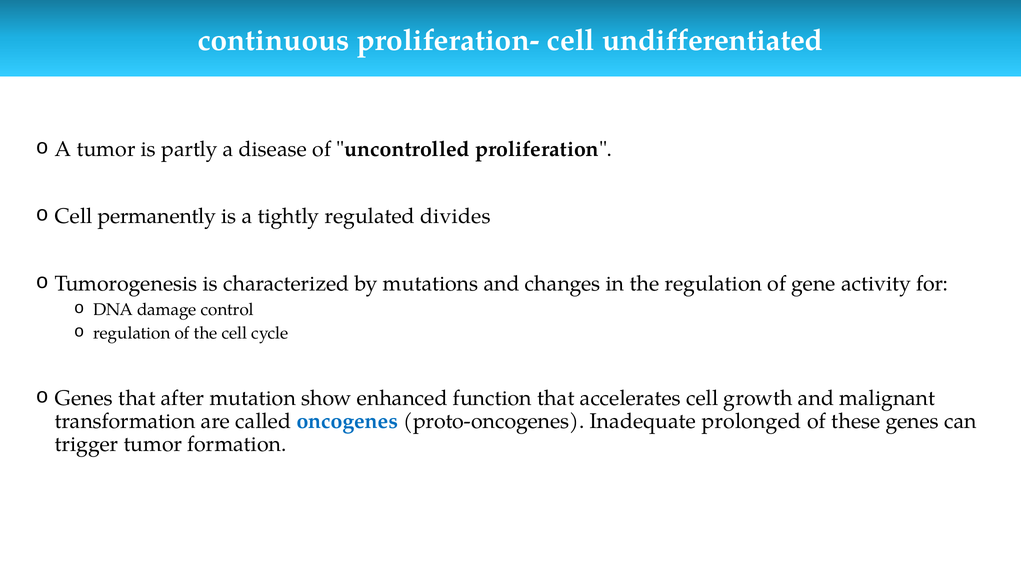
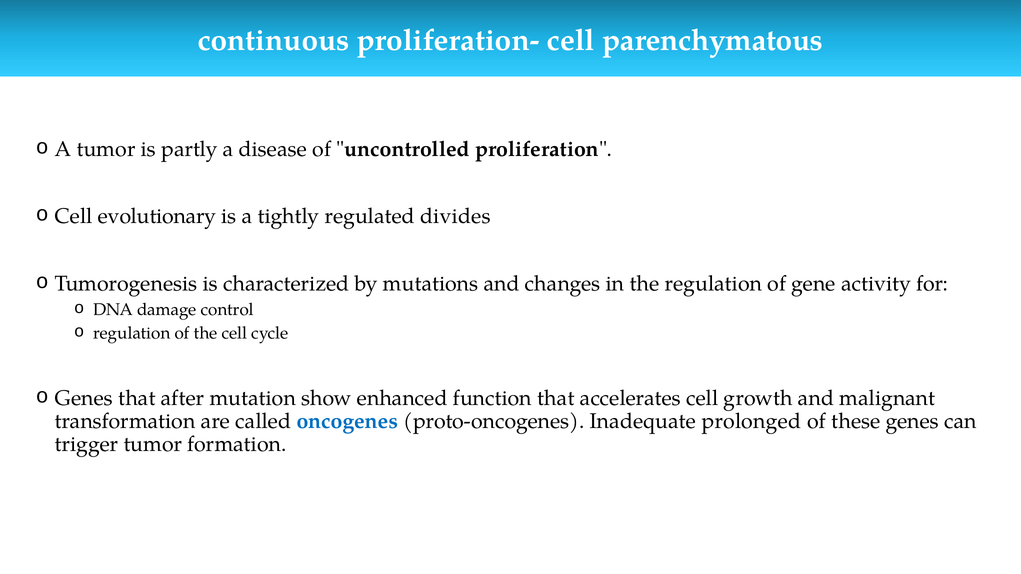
undifferentiated: undifferentiated -> parenchymatous
permanently: permanently -> evolutionary
